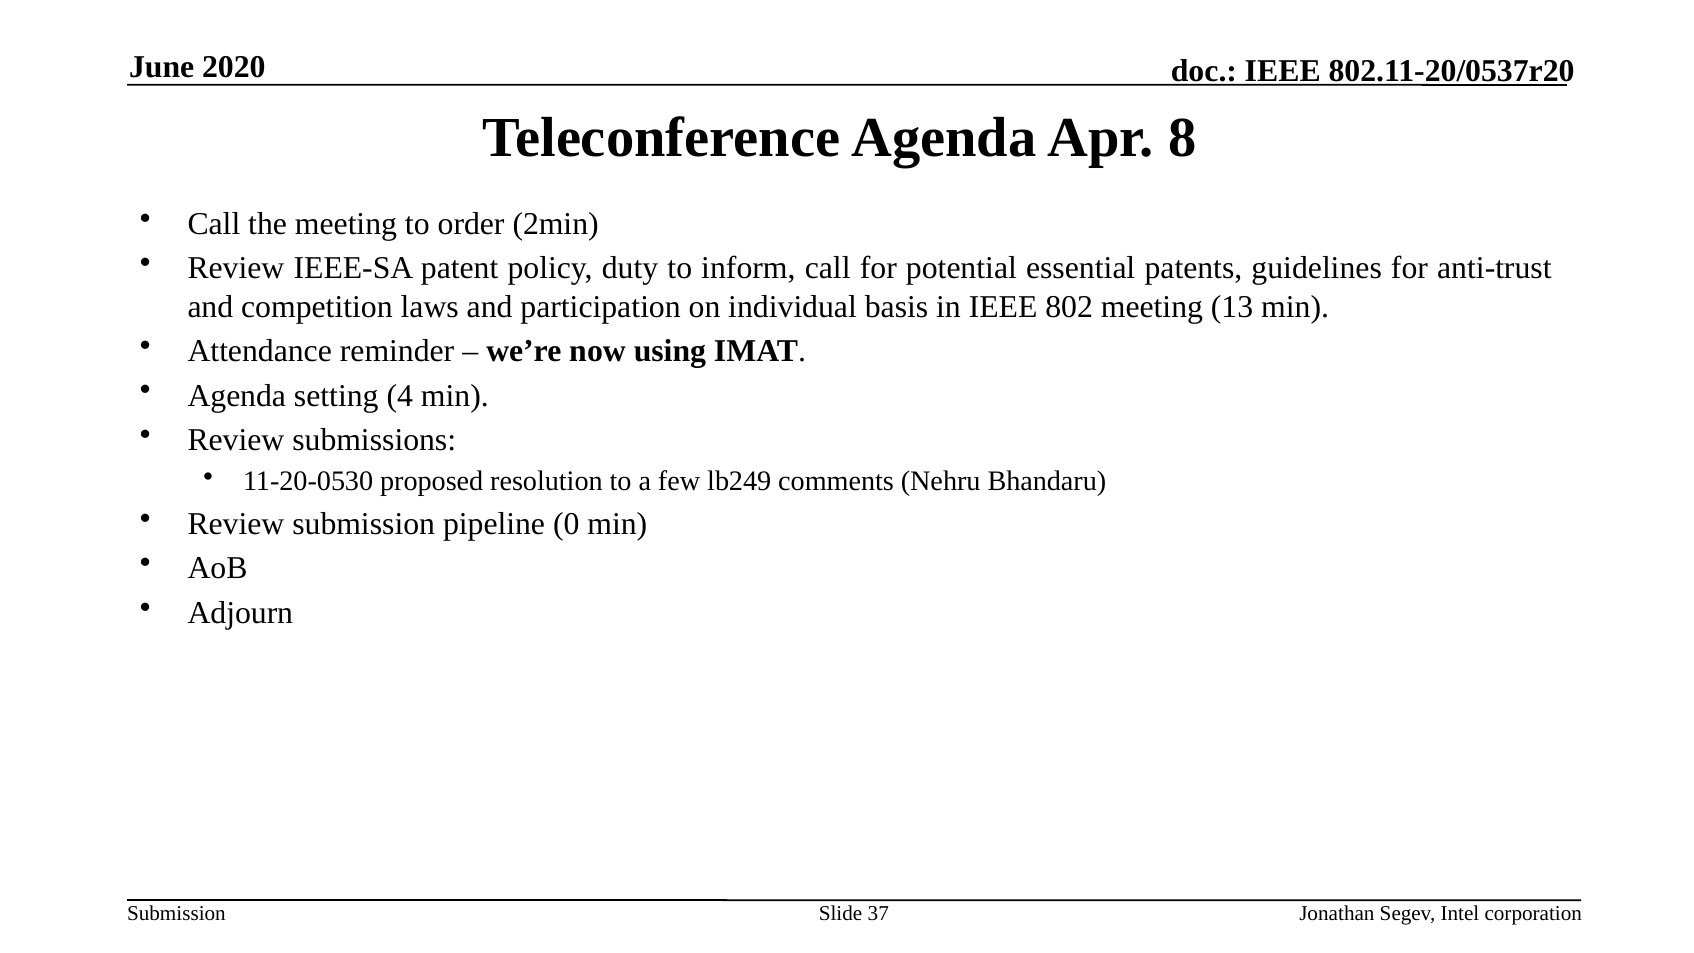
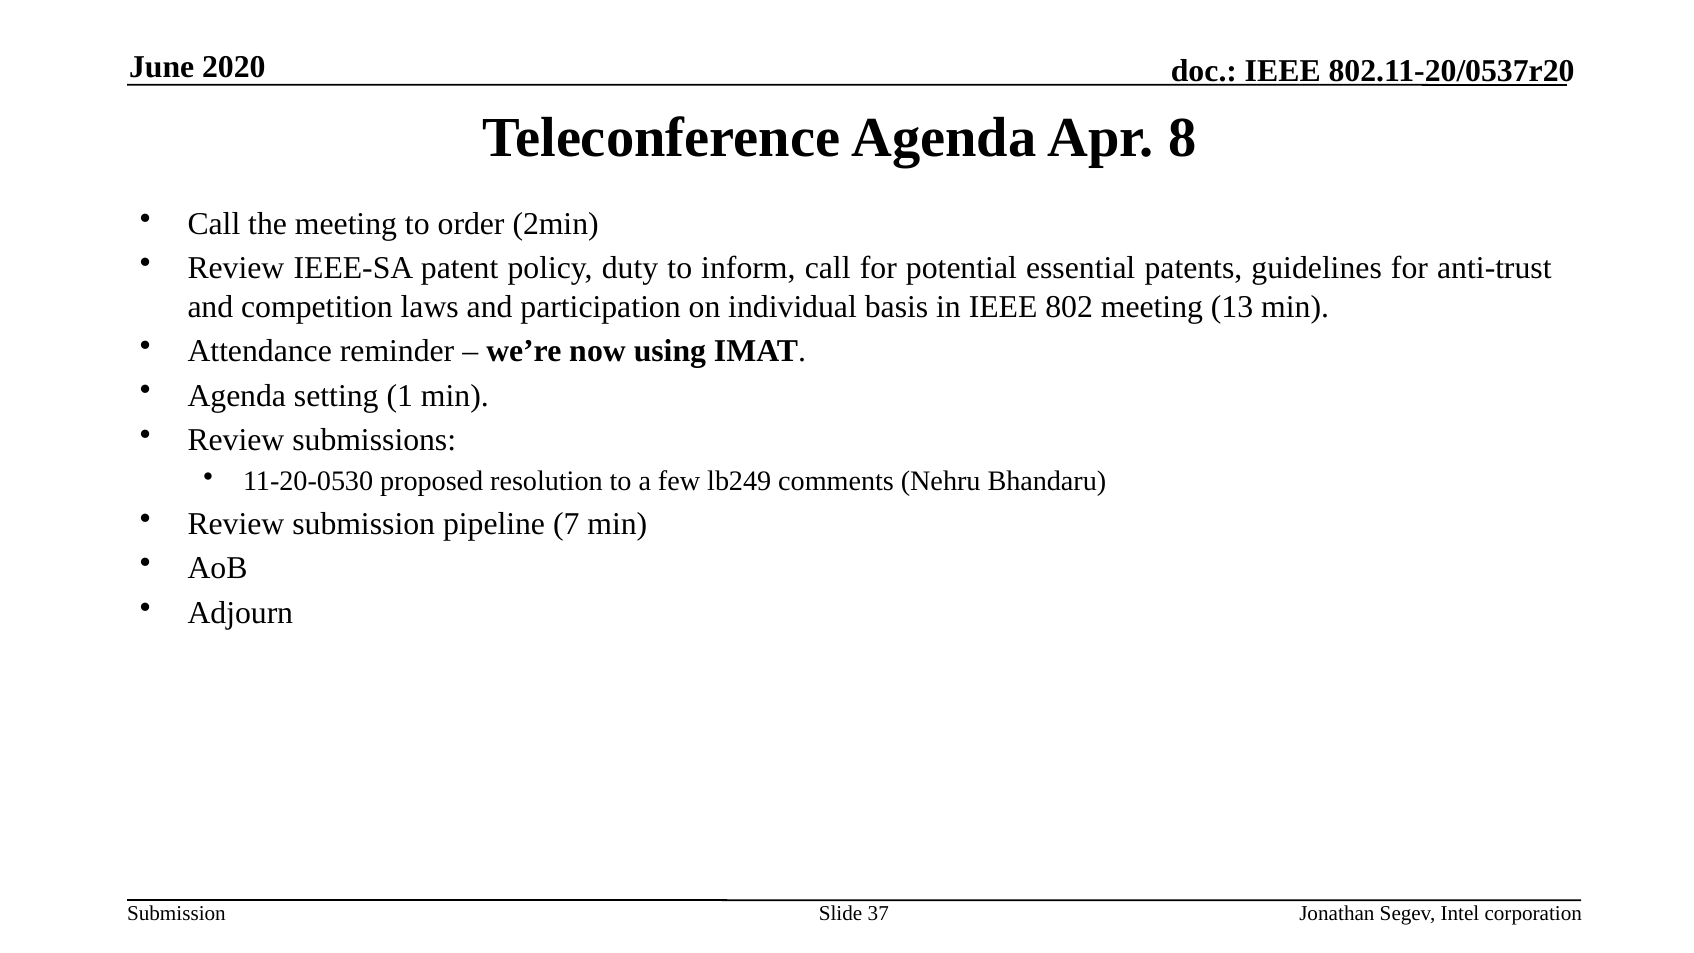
4: 4 -> 1
0: 0 -> 7
